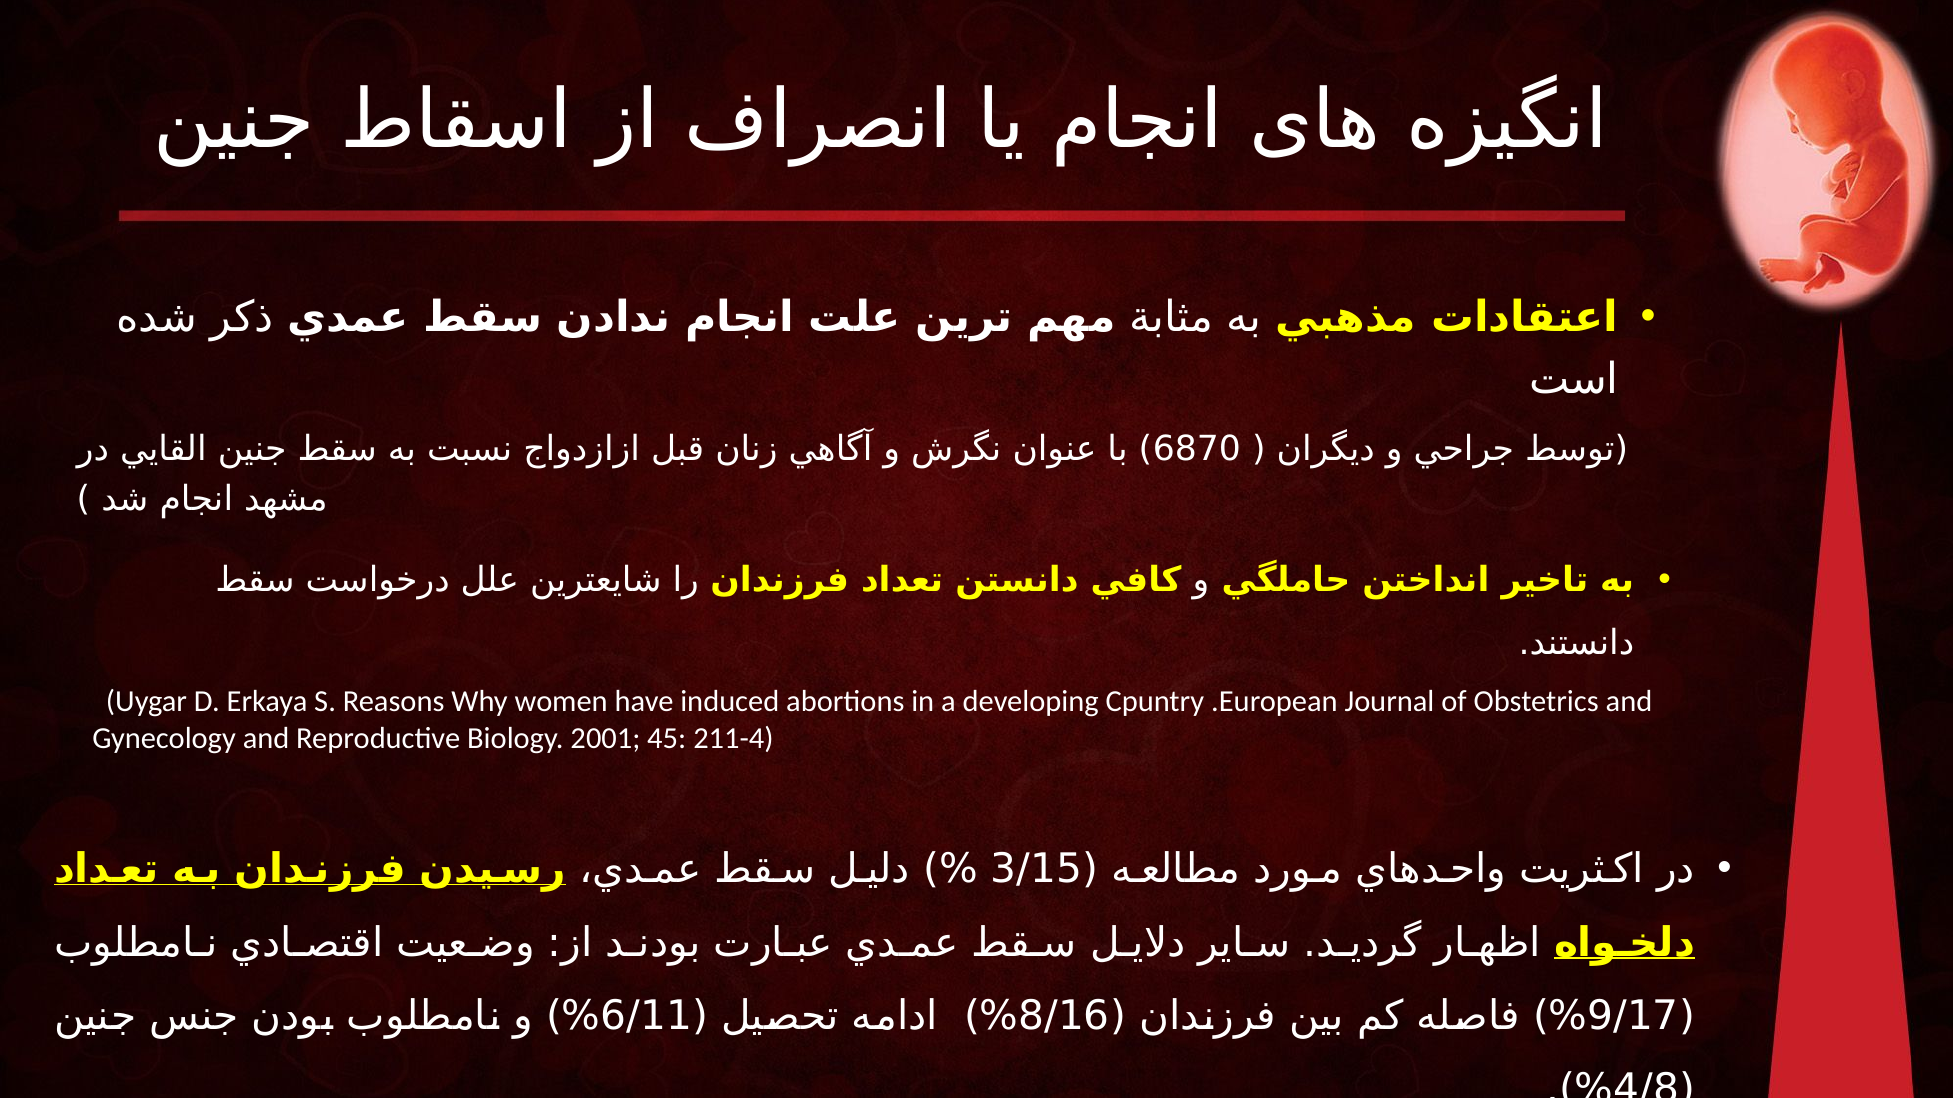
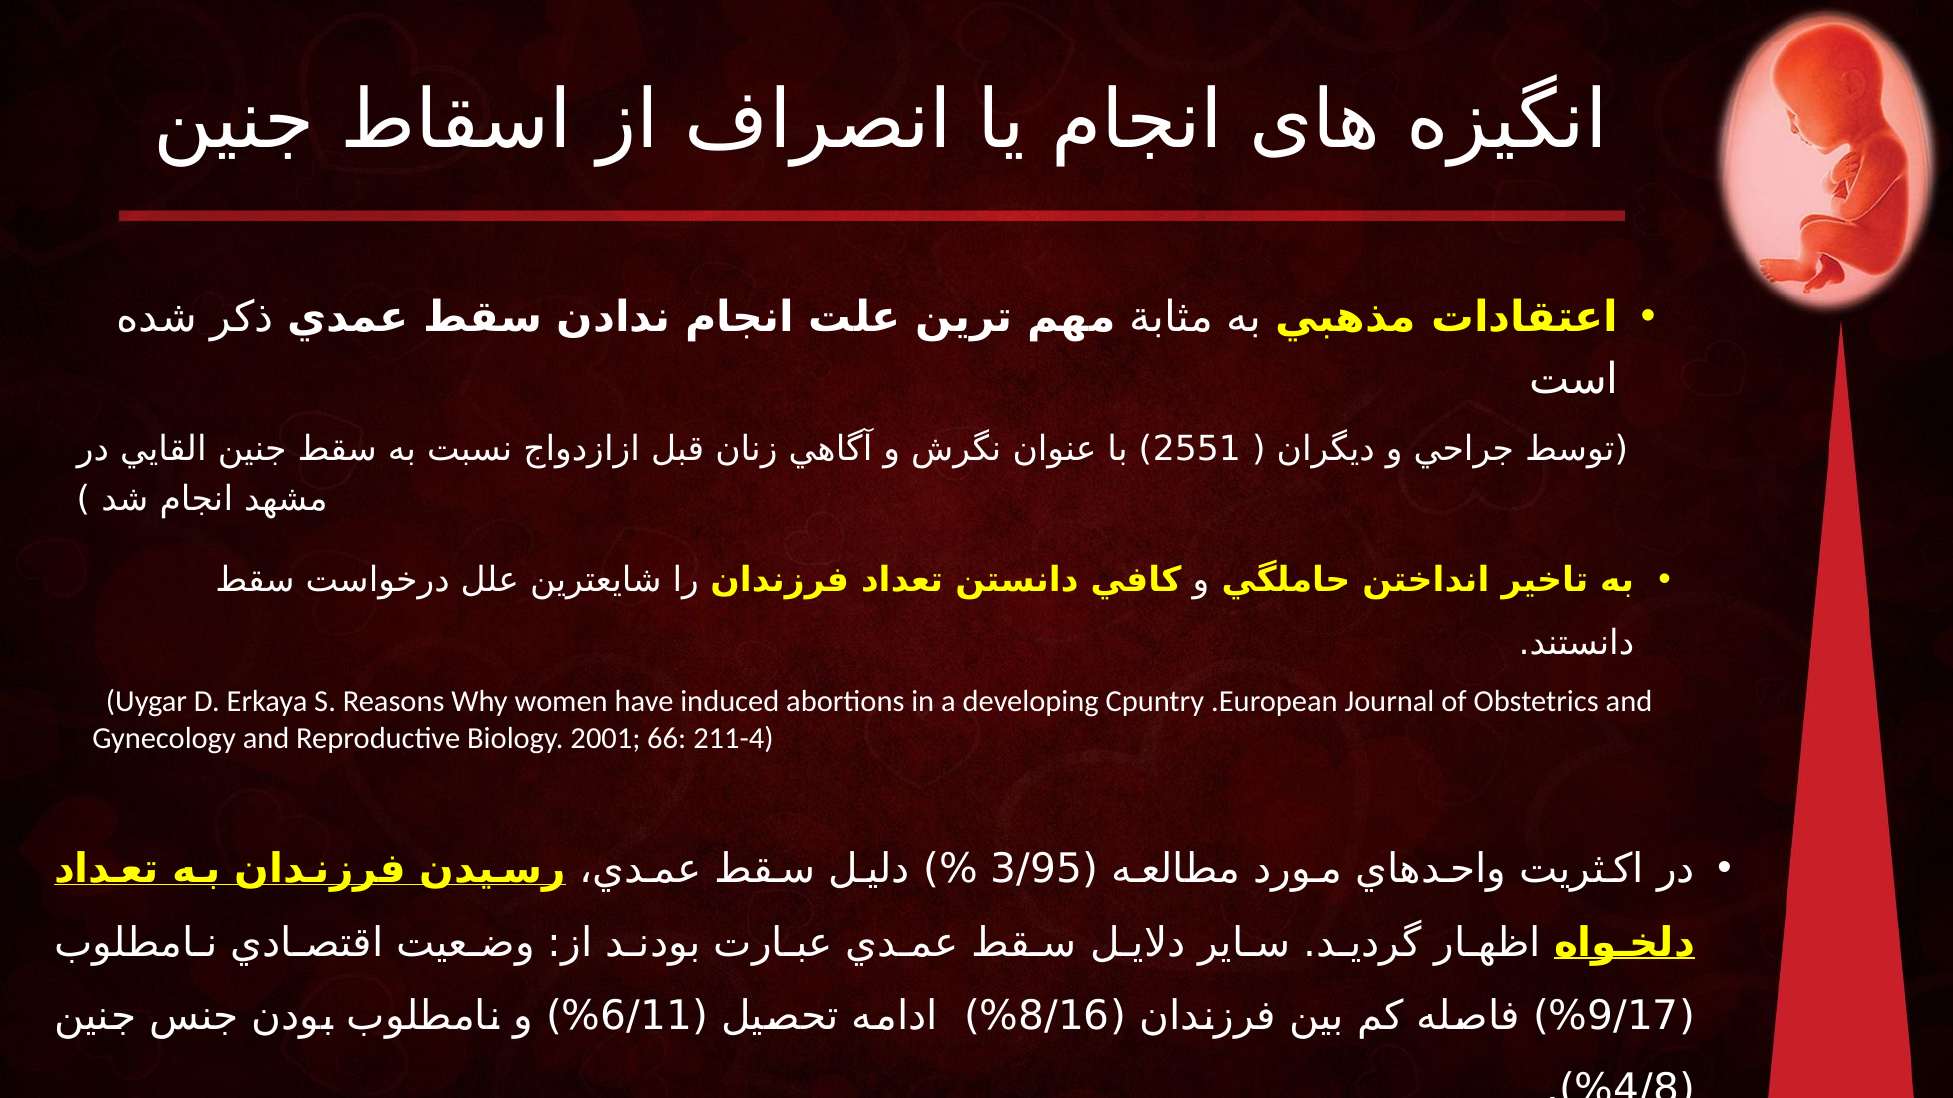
6870: 6870 -> 2551
45: 45 -> 66
3/15: 3/15 -> 3/95
